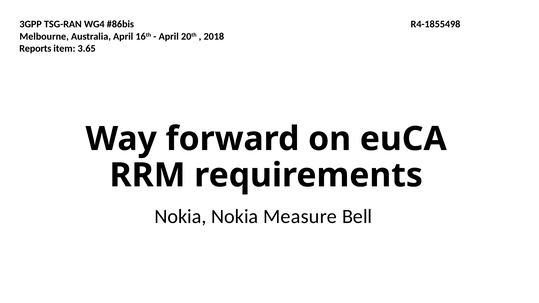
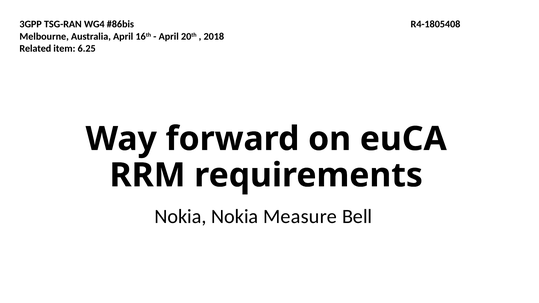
R4-1855498: R4-1855498 -> R4-1805408
Reports: Reports -> Related
3.65: 3.65 -> 6.25
